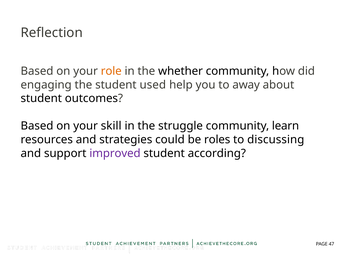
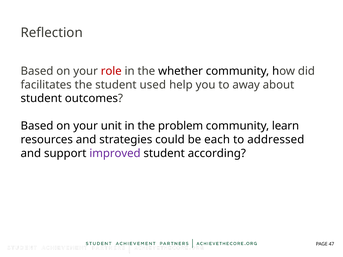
role colour: orange -> red
engaging: engaging -> facilitates
skill: skill -> unit
struggle: struggle -> problem
roles: roles -> each
discussing: discussing -> addressed
